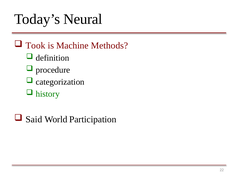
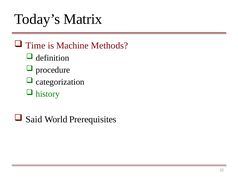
Neural: Neural -> Matrix
Took: Took -> Time
Participation: Participation -> Prerequisites
